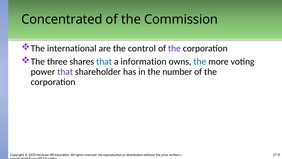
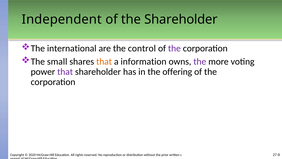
Concentrated: Concentrated -> Independent
the Commission: Commission -> Shareholder
three: three -> small
that at (104, 61) colour: blue -> orange
the at (200, 61) colour: blue -> purple
number: number -> offering
